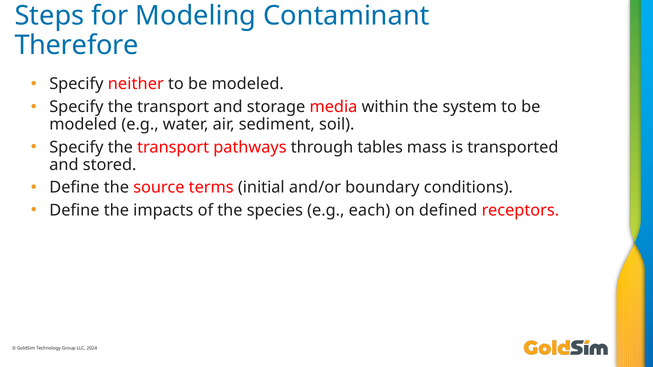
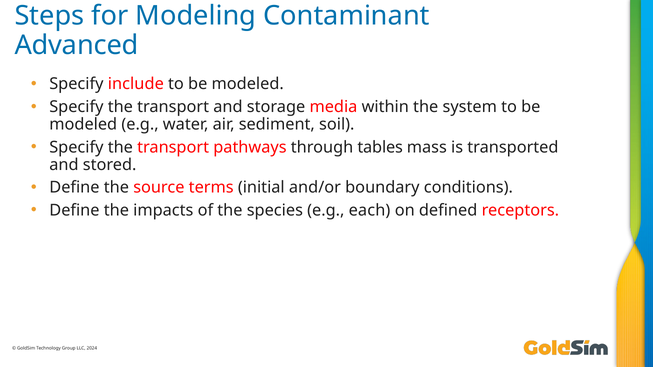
Therefore: Therefore -> Advanced
neither: neither -> include
